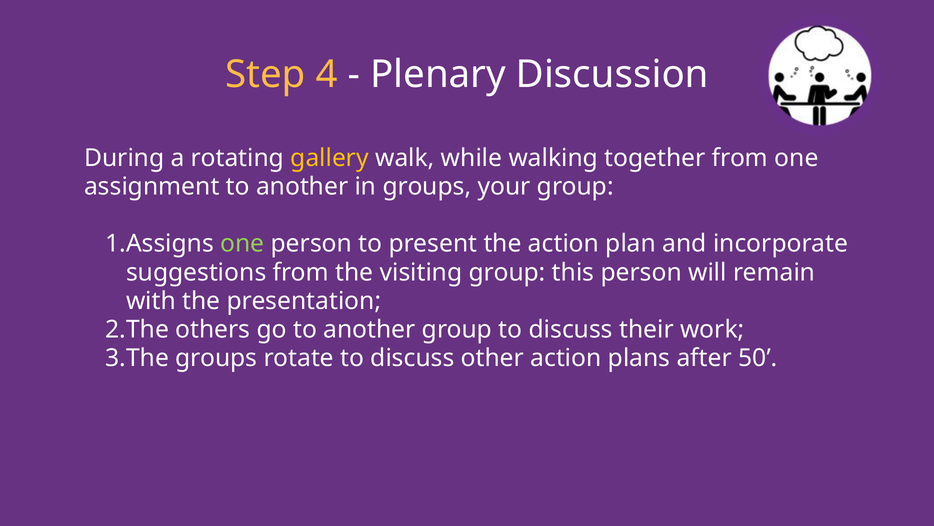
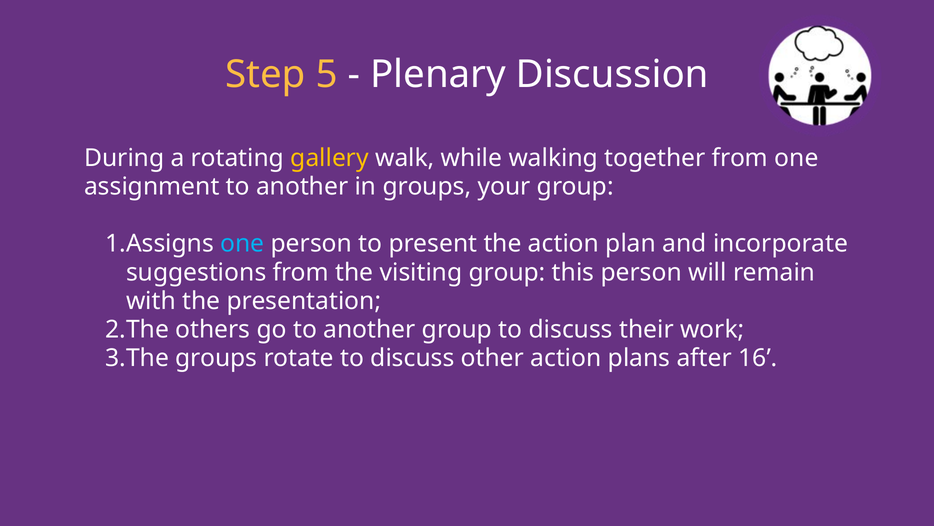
4: 4 -> 5
one at (242, 243) colour: light green -> light blue
50: 50 -> 16
